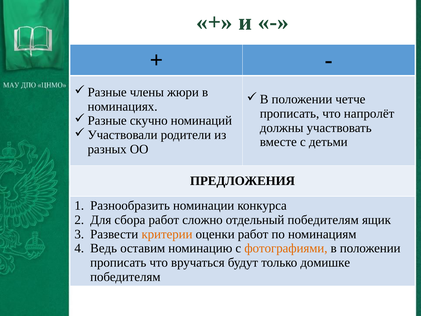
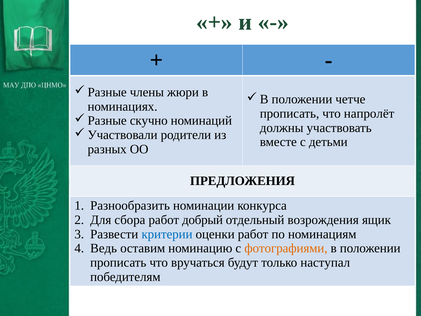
сложно: сложно -> добрый
отдельный победителям: победителям -> возрождения
критерии colour: orange -> blue
домишке: домишке -> наступал
